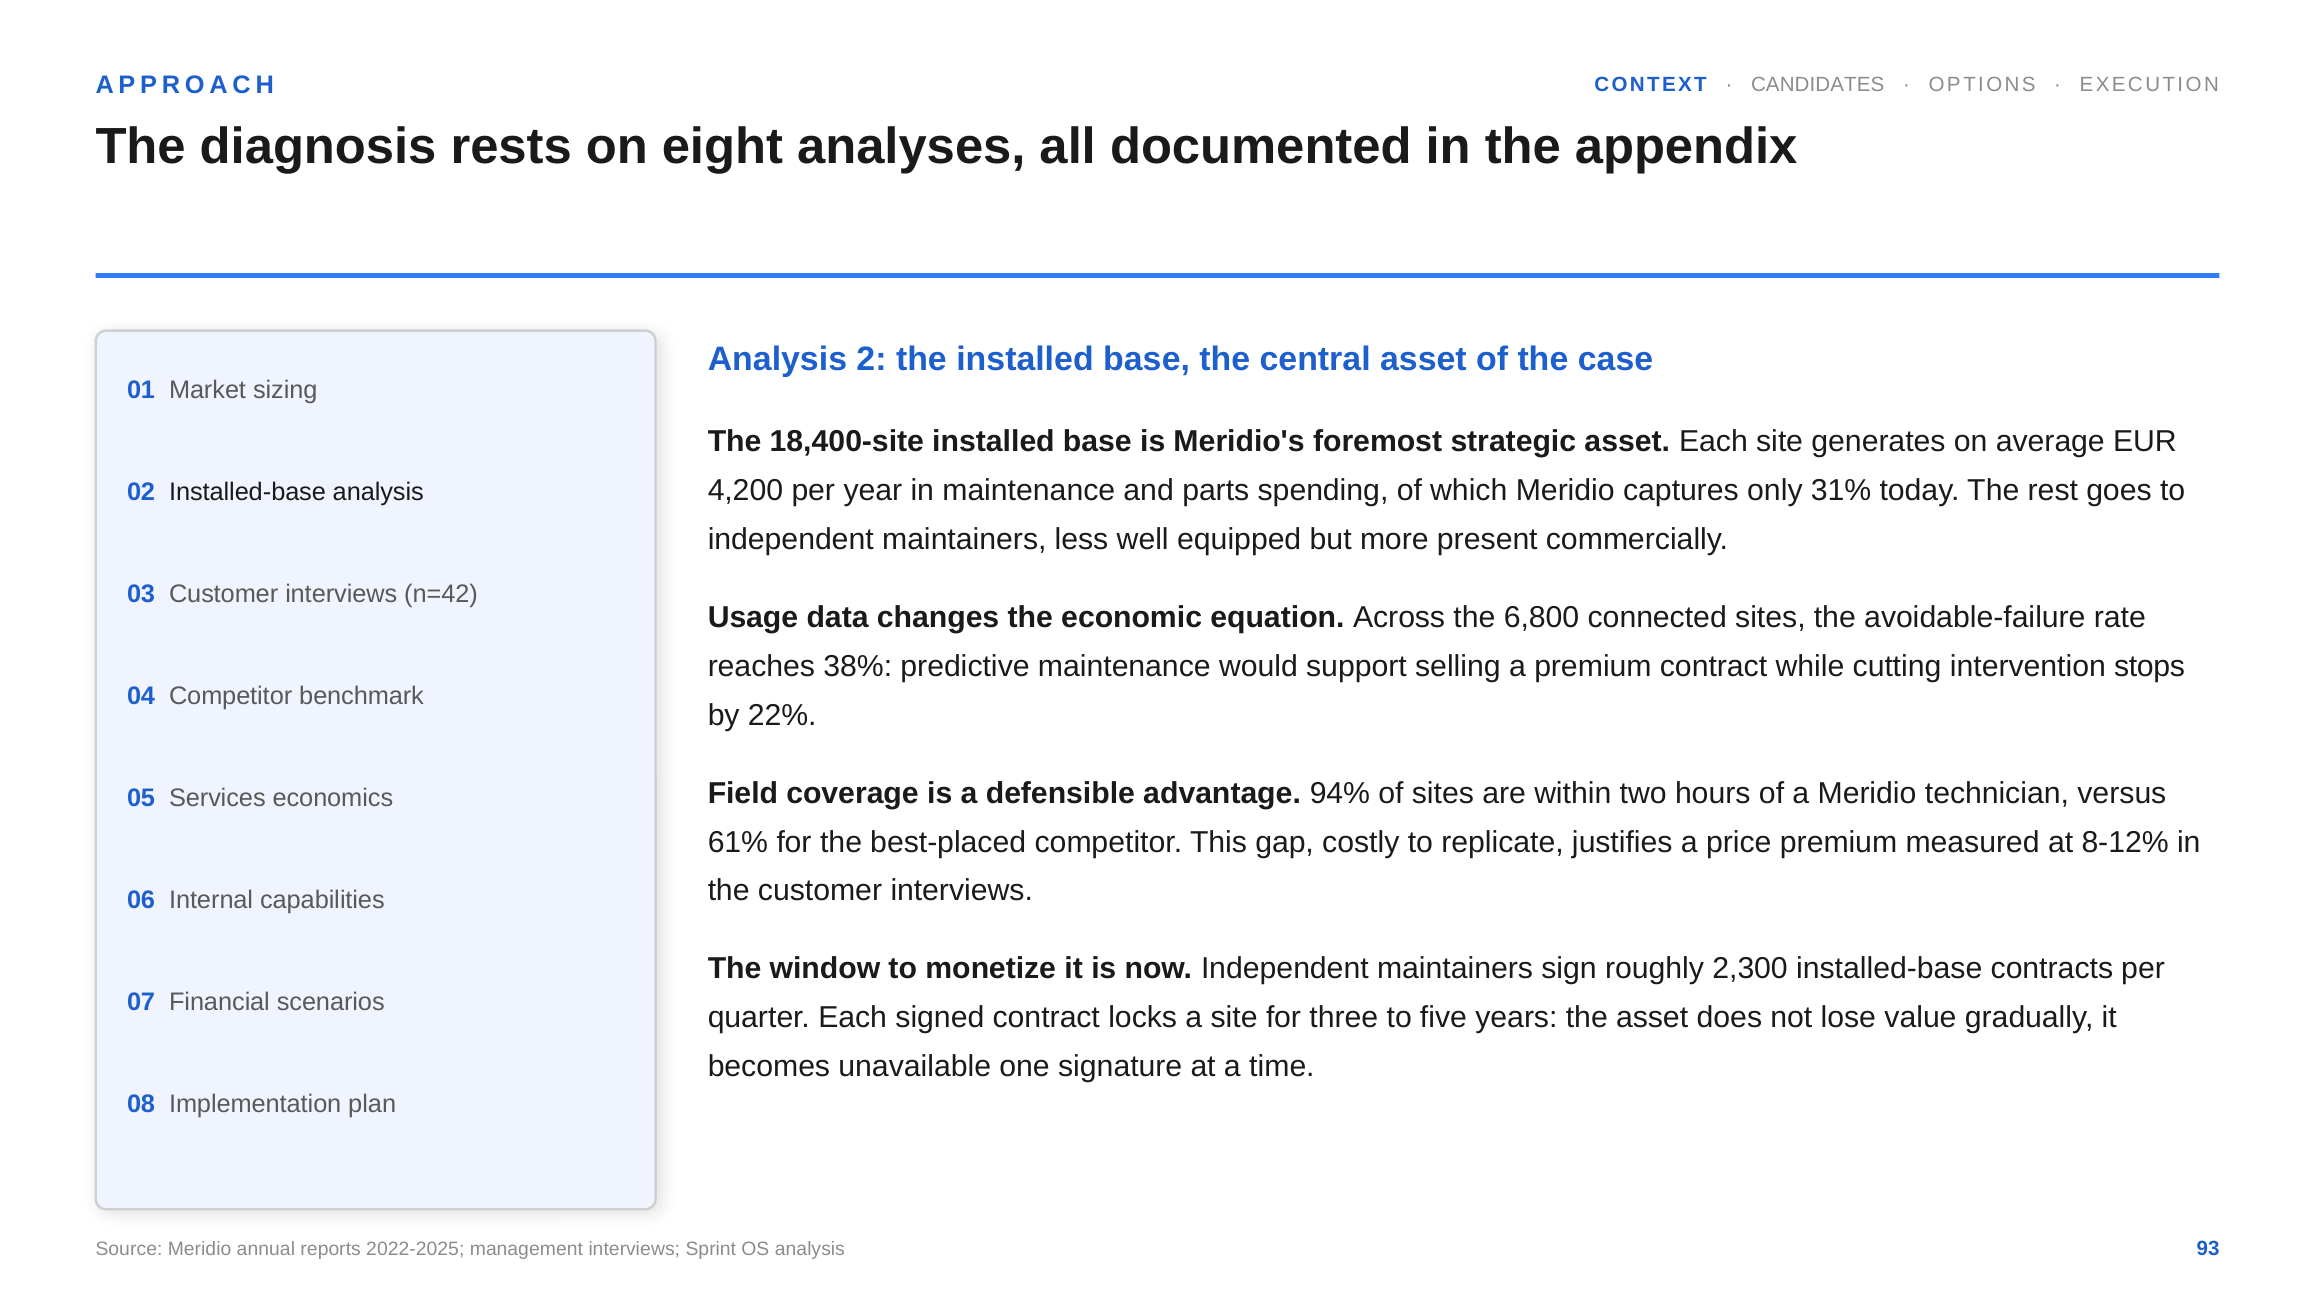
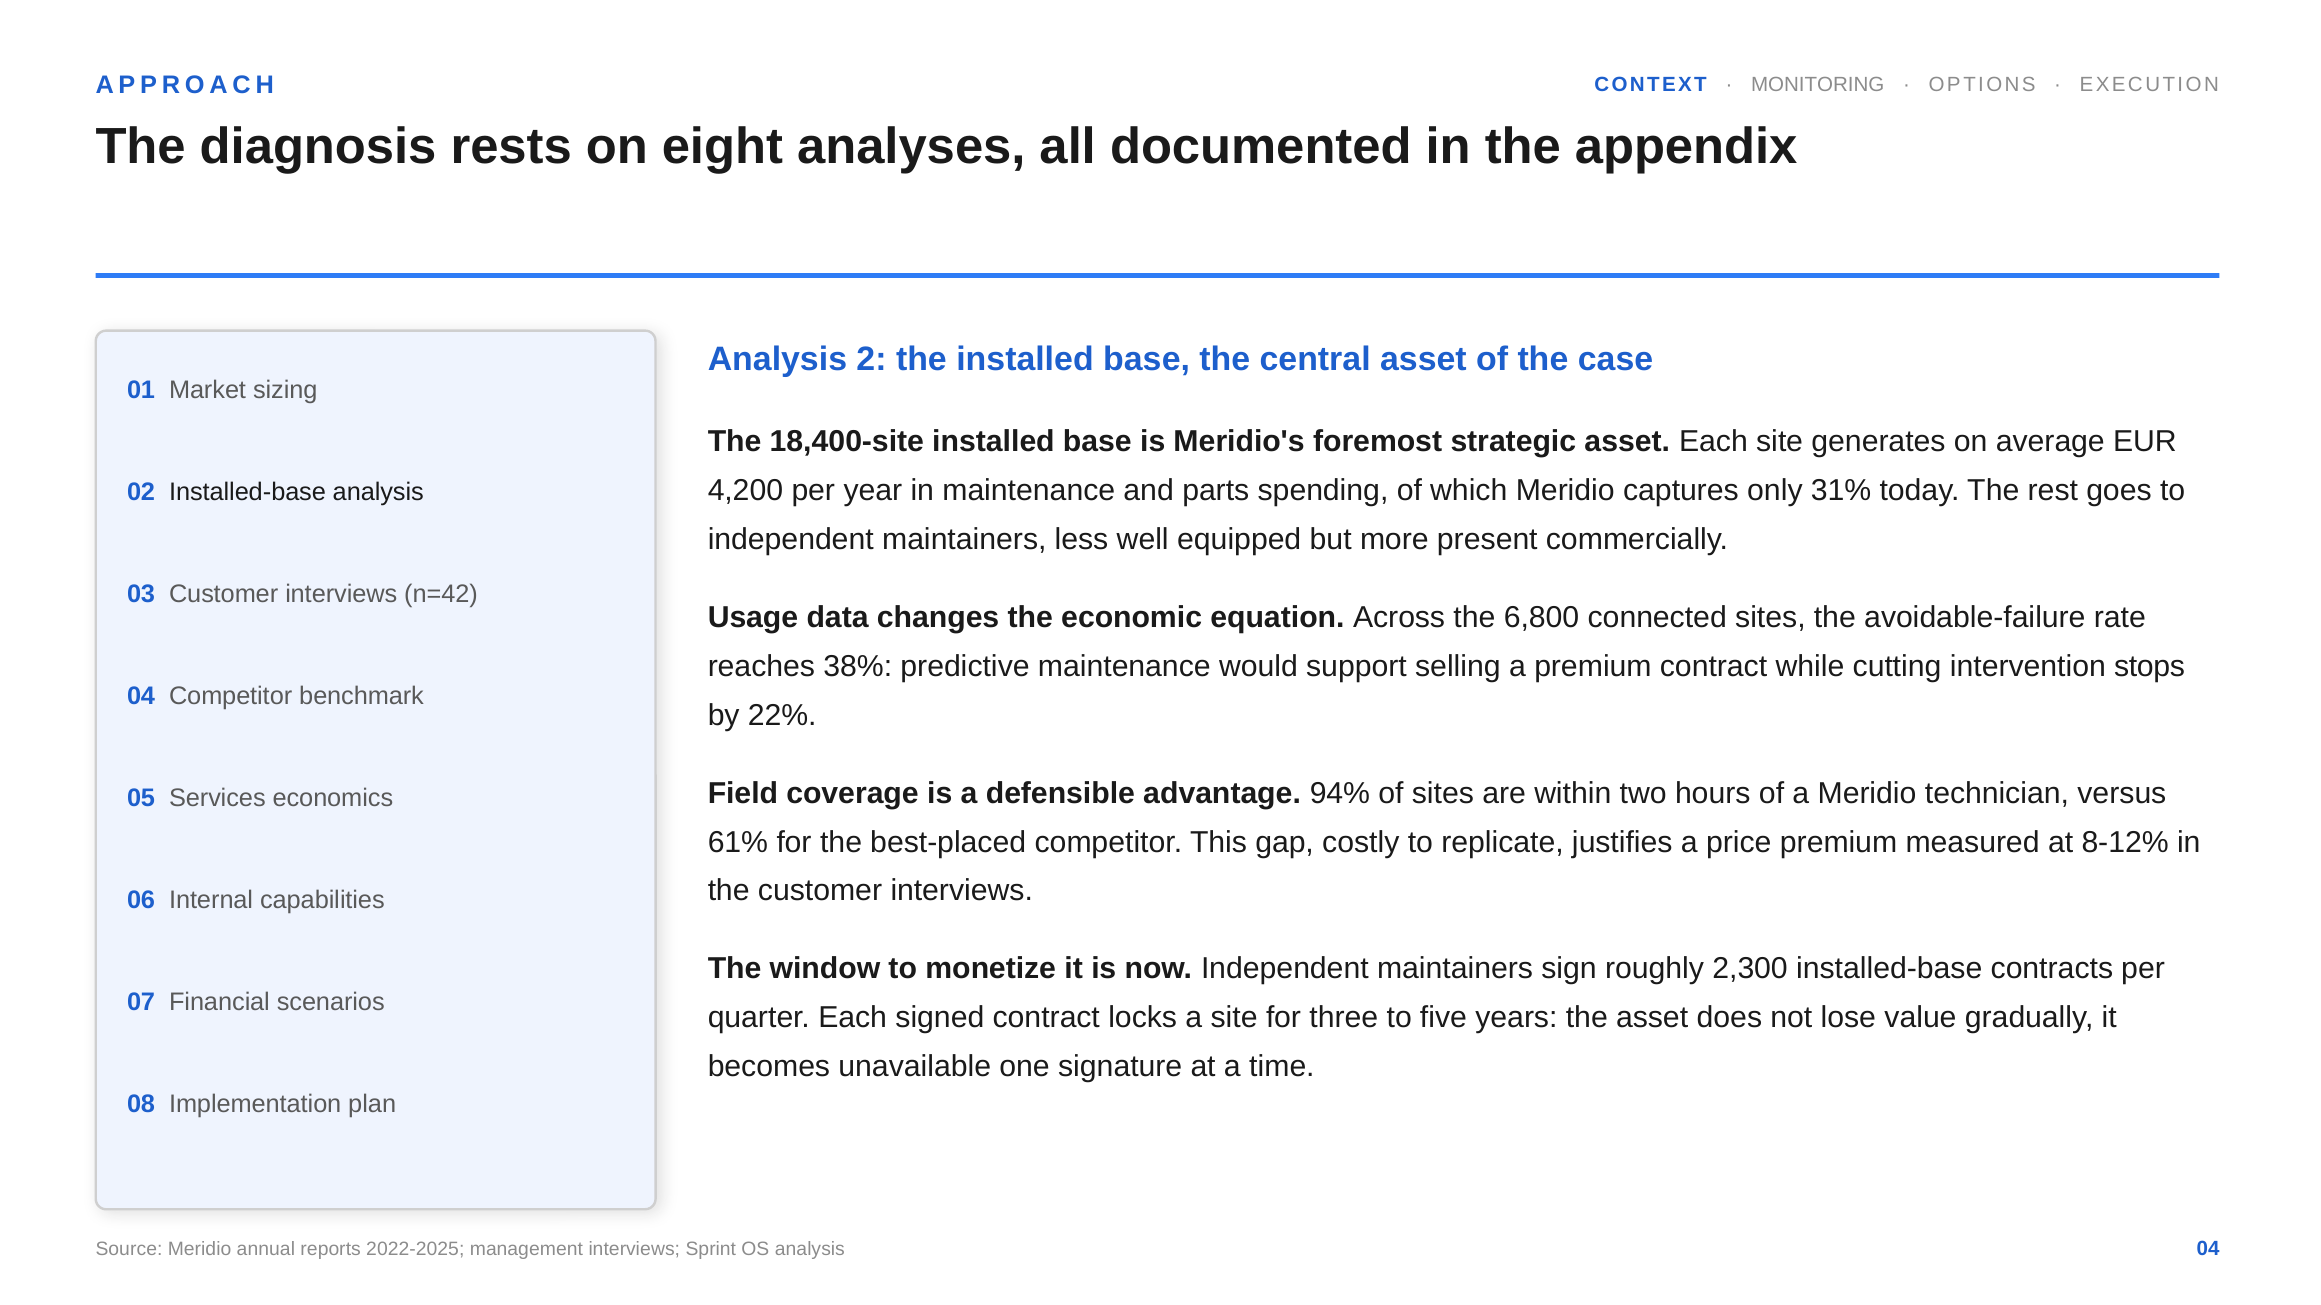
CANDIDATES: CANDIDATES -> MONITORING
analysis 93: 93 -> 04
